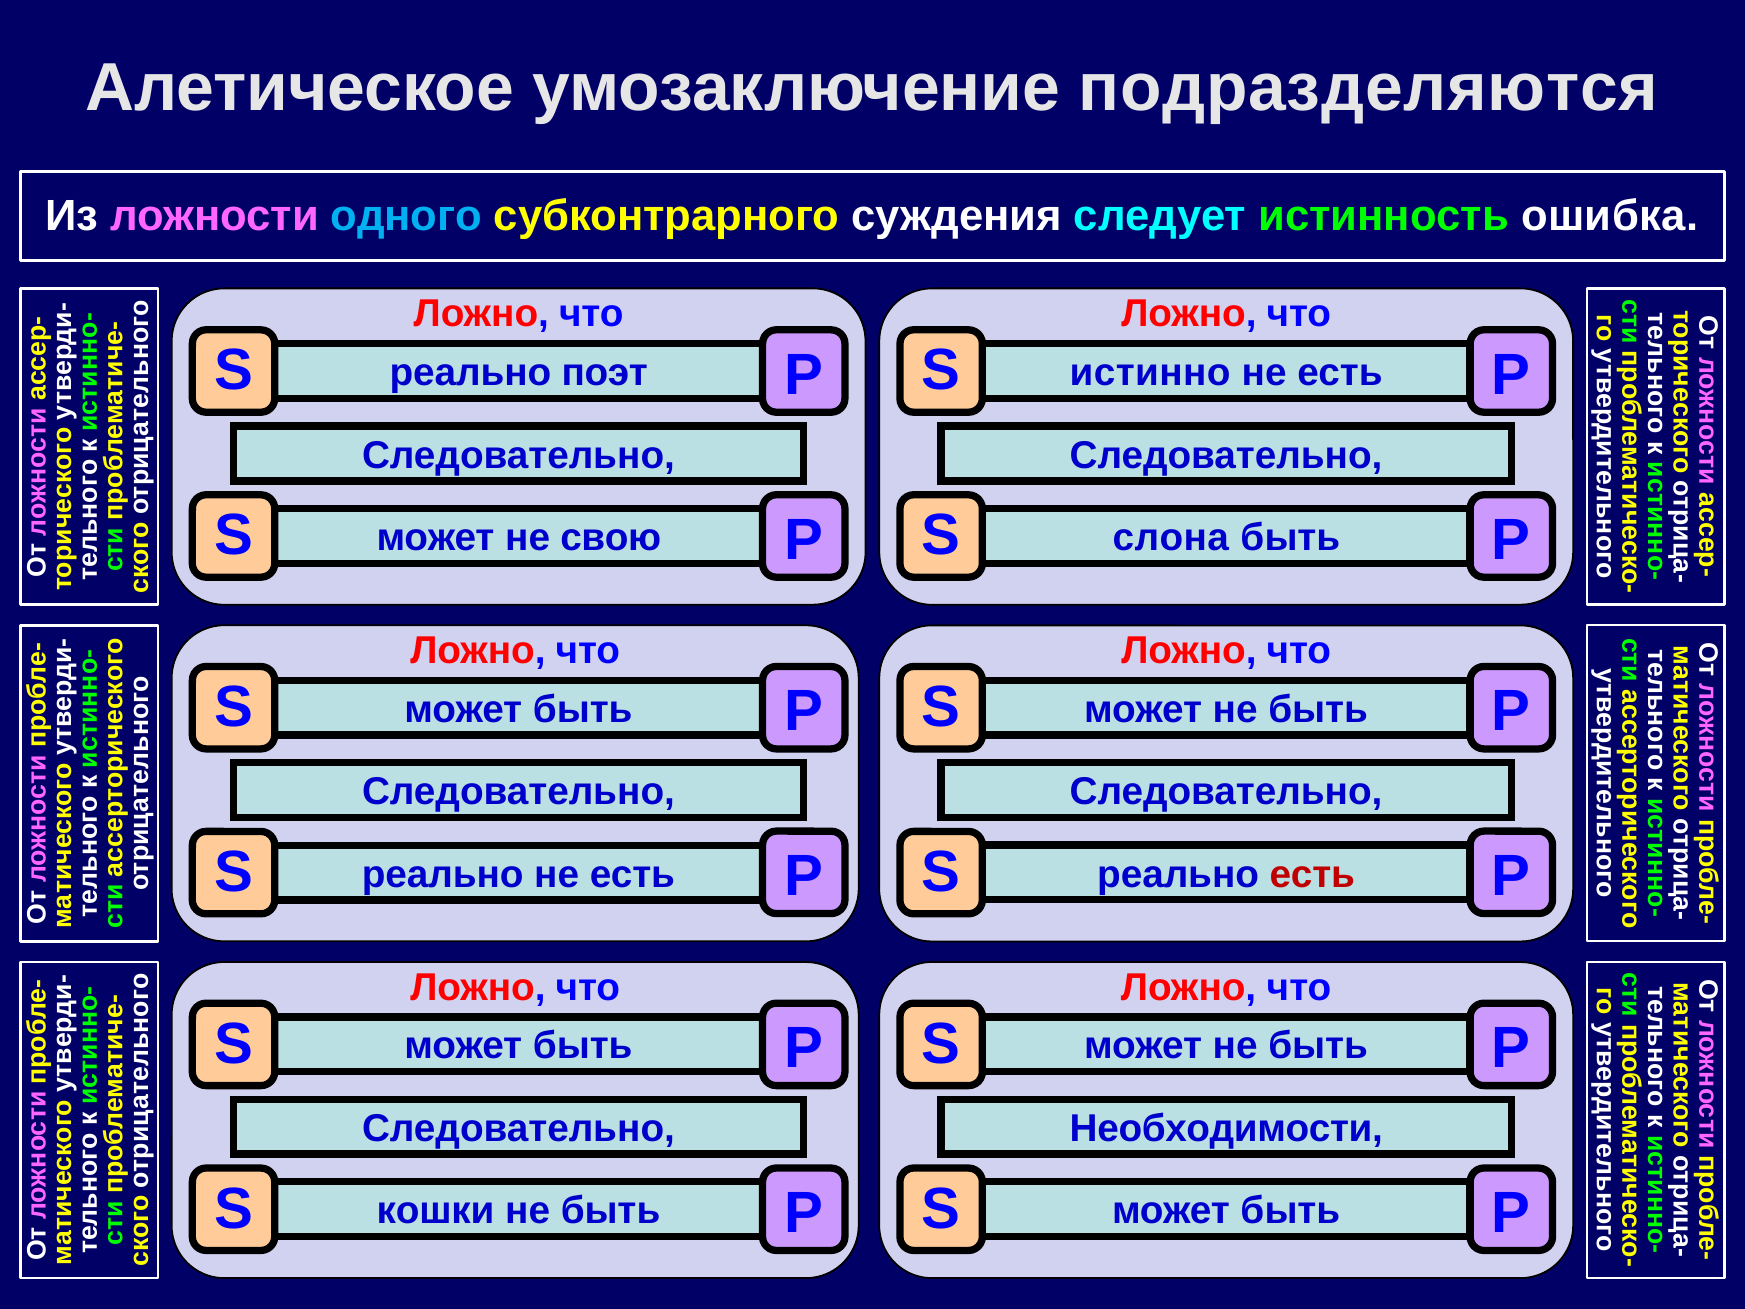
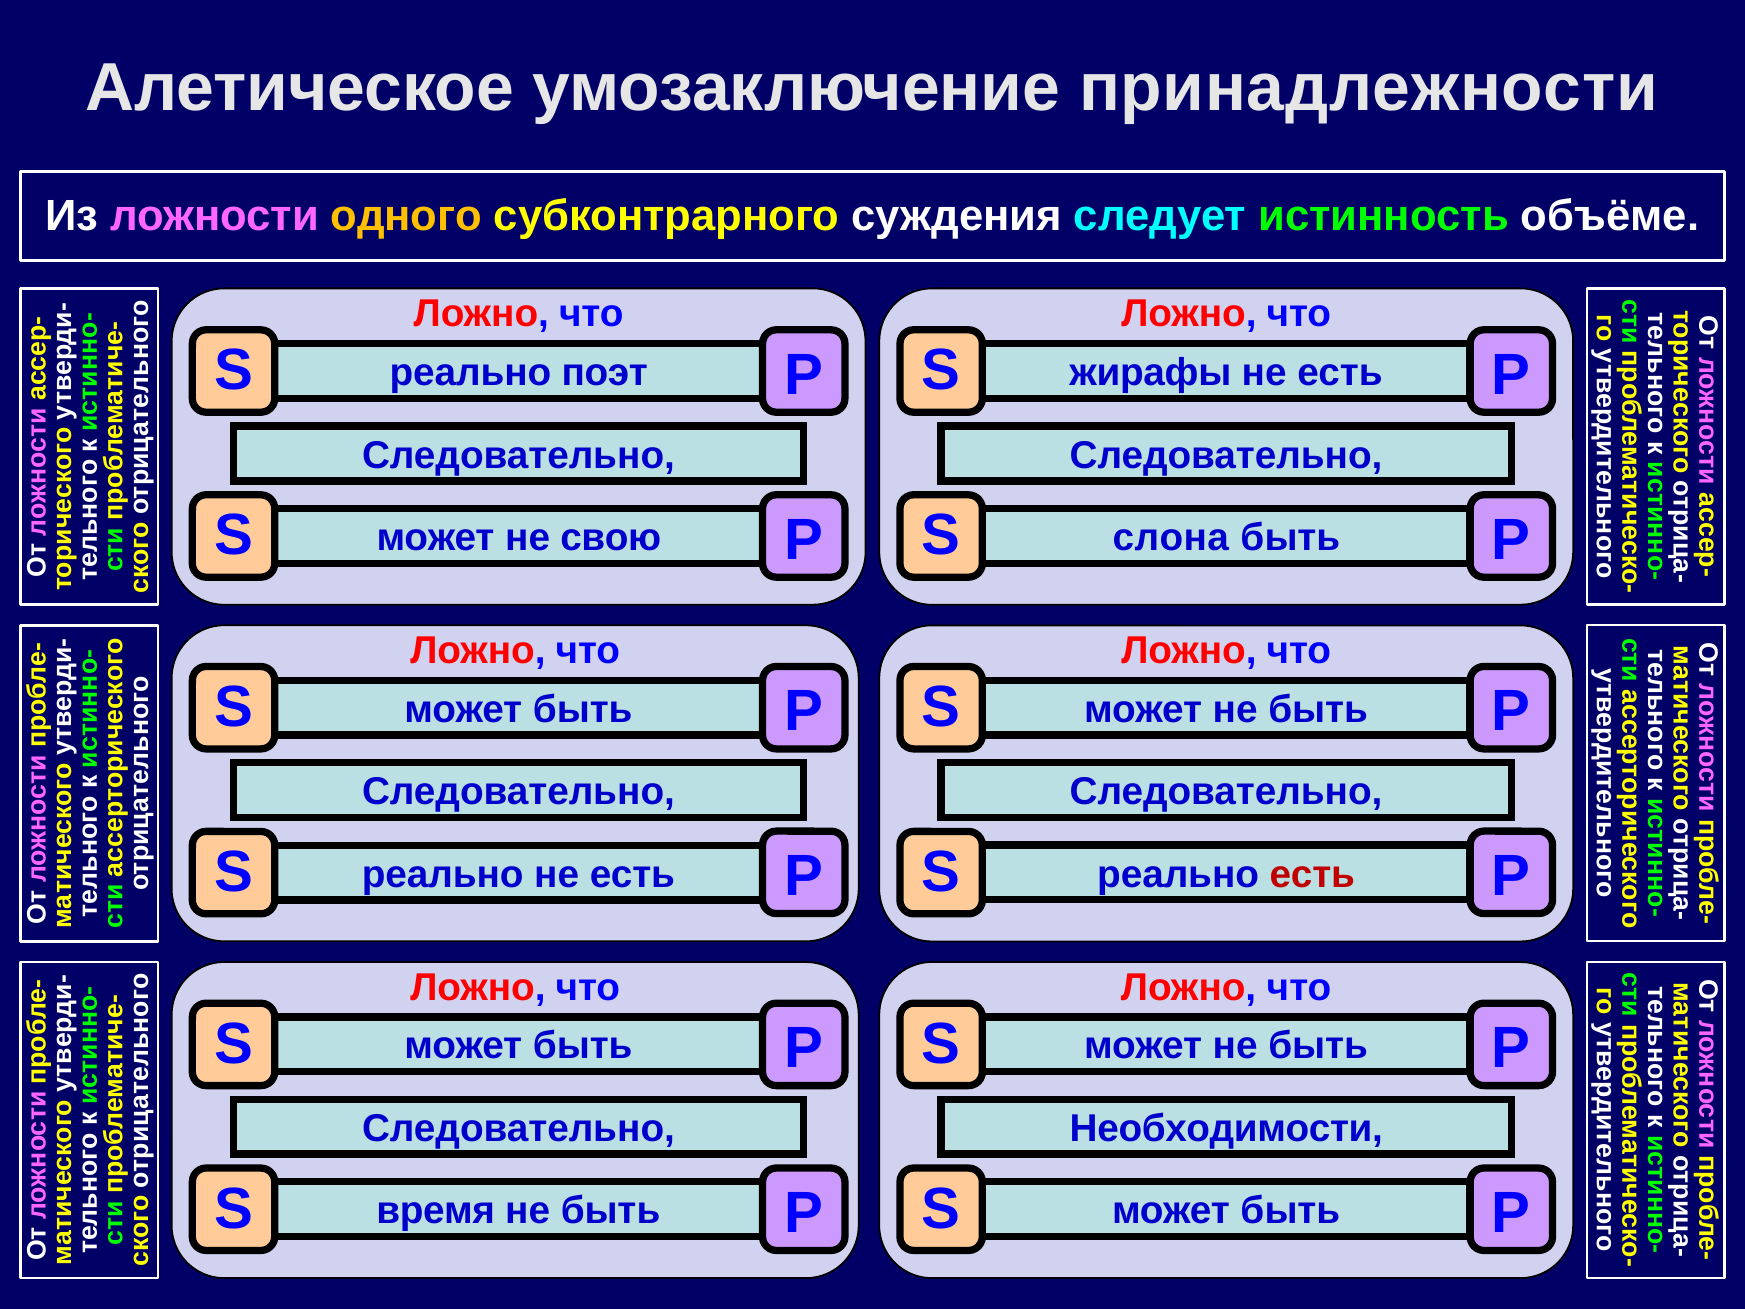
подразделяются: подразделяются -> принадлежности
одного colour: light blue -> yellow
ошибка: ошибка -> объёме
истинно: истинно -> жирафы
кошки: кошки -> время
